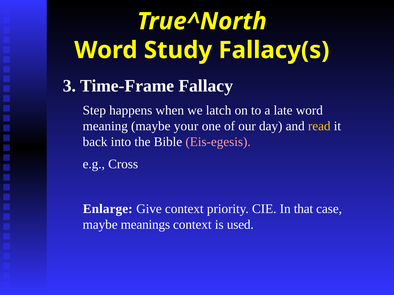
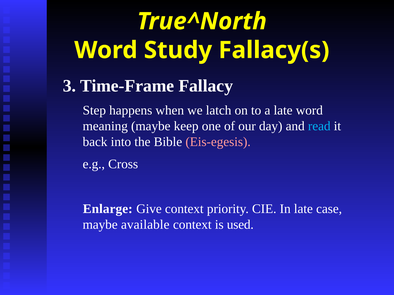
your: your -> keep
read colour: yellow -> light blue
In that: that -> late
meanings: meanings -> available
